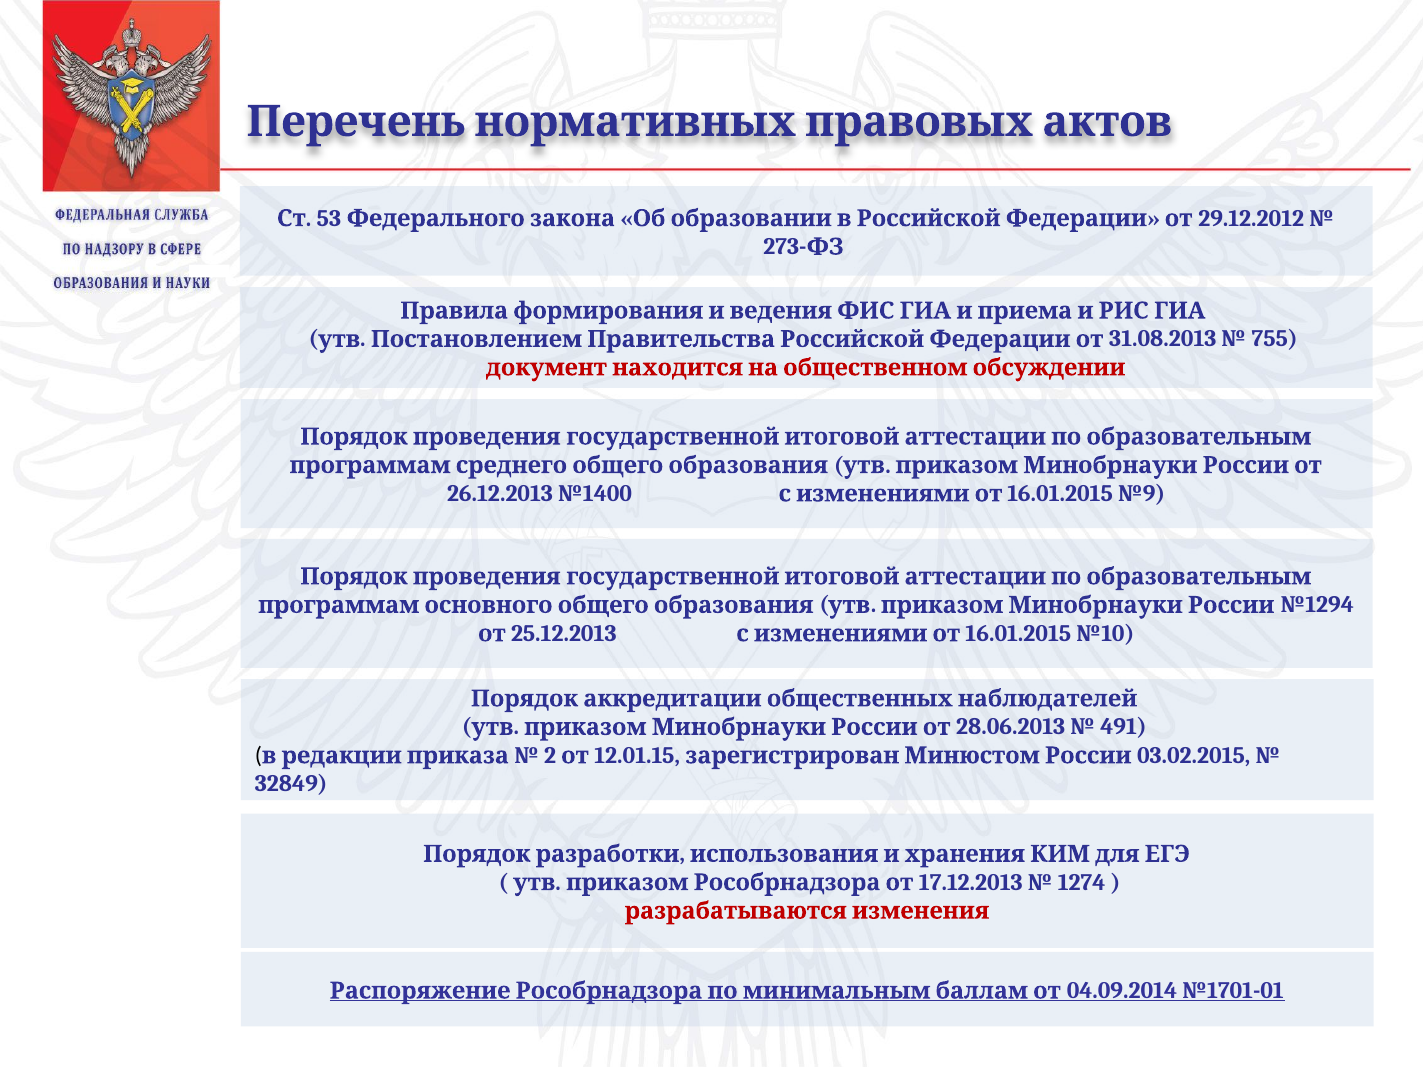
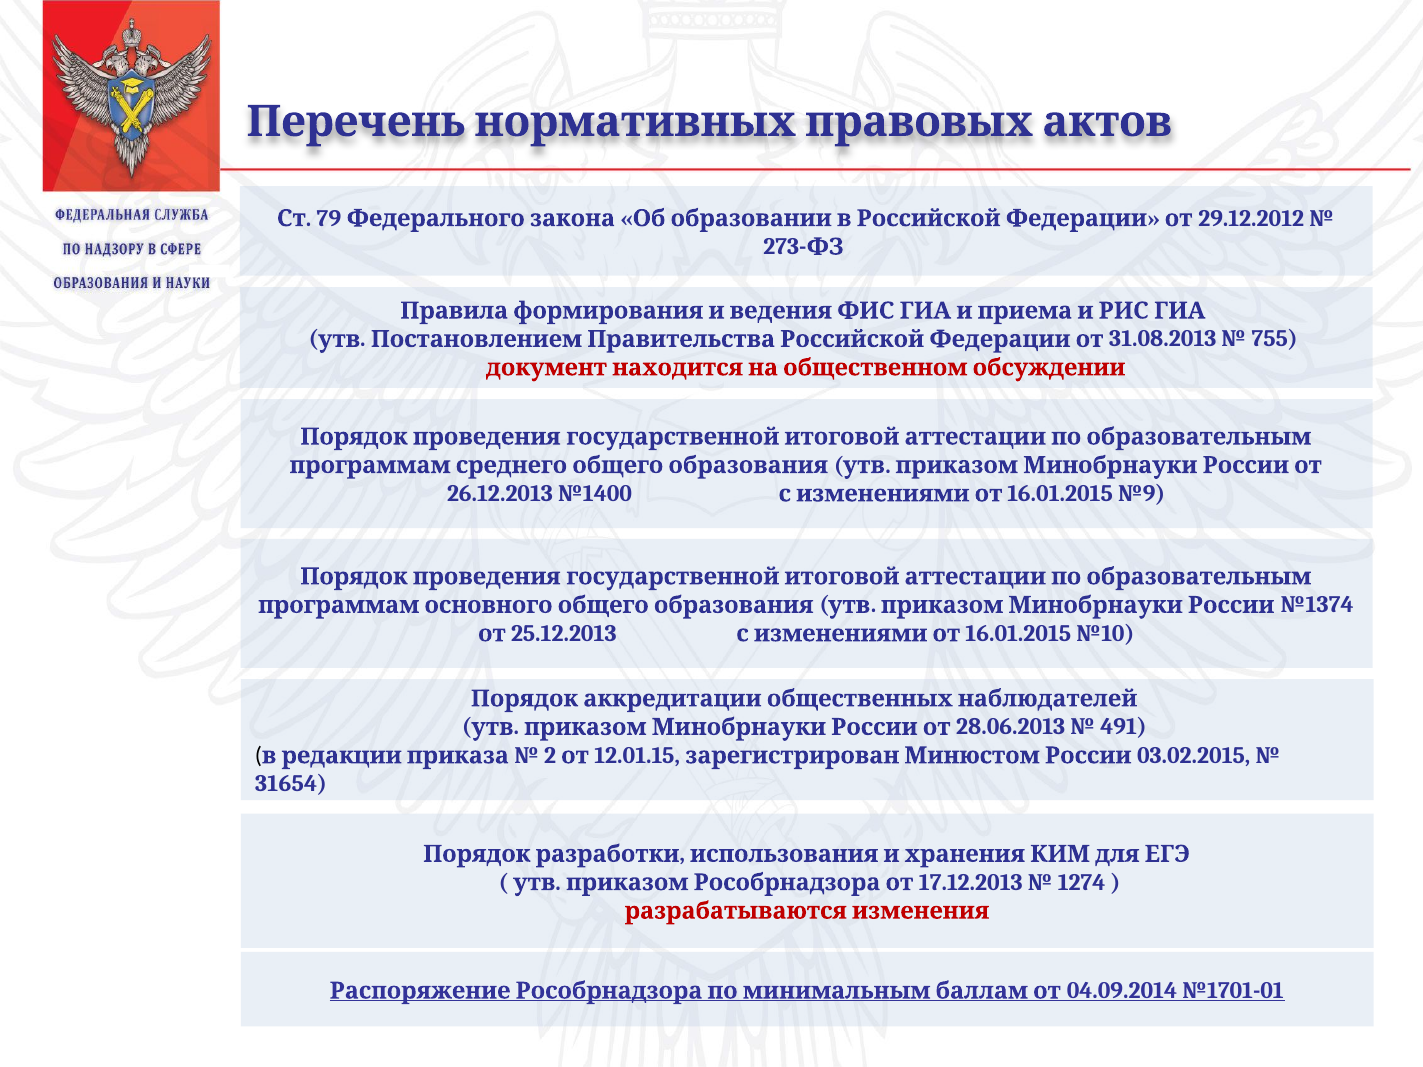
53: 53 -> 79
№1294: №1294 -> №1374
32849: 32849 -> 31654
